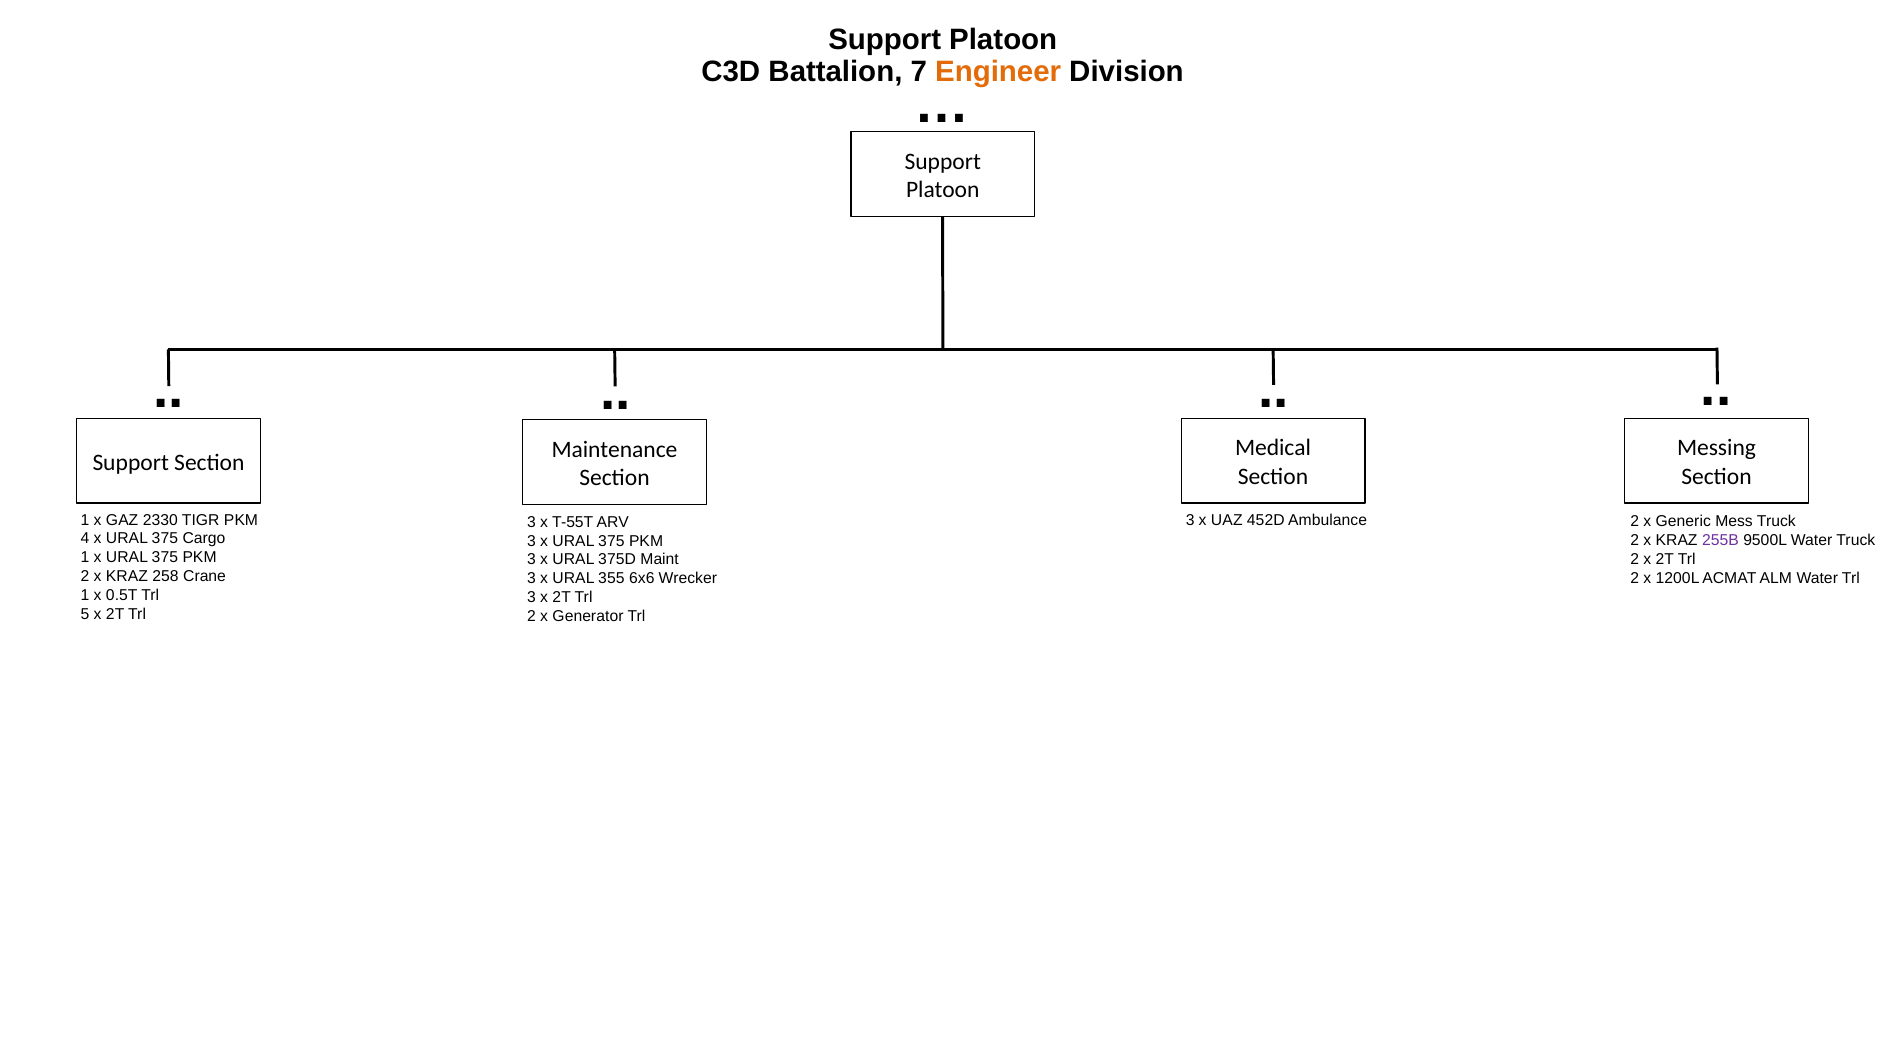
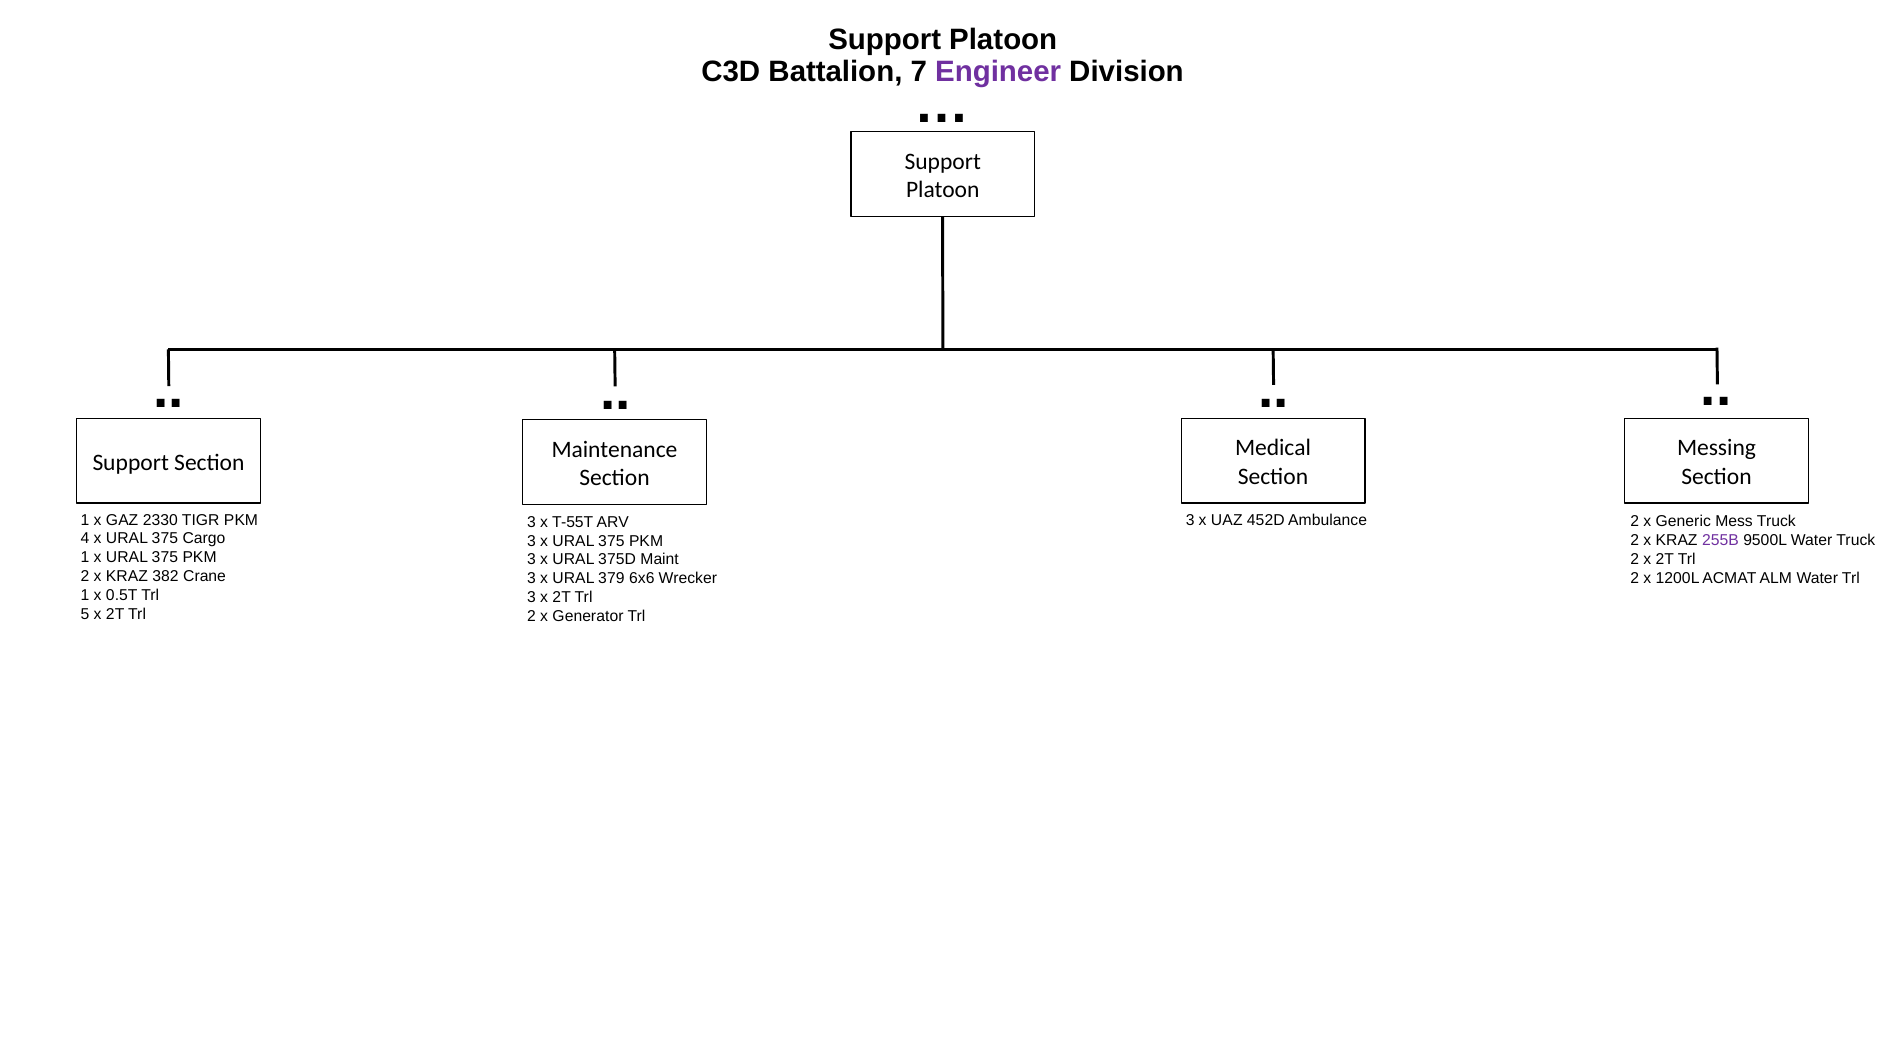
Engineer colour: orange -> purple
258: 258 -> 382
355: 355 -> 379
